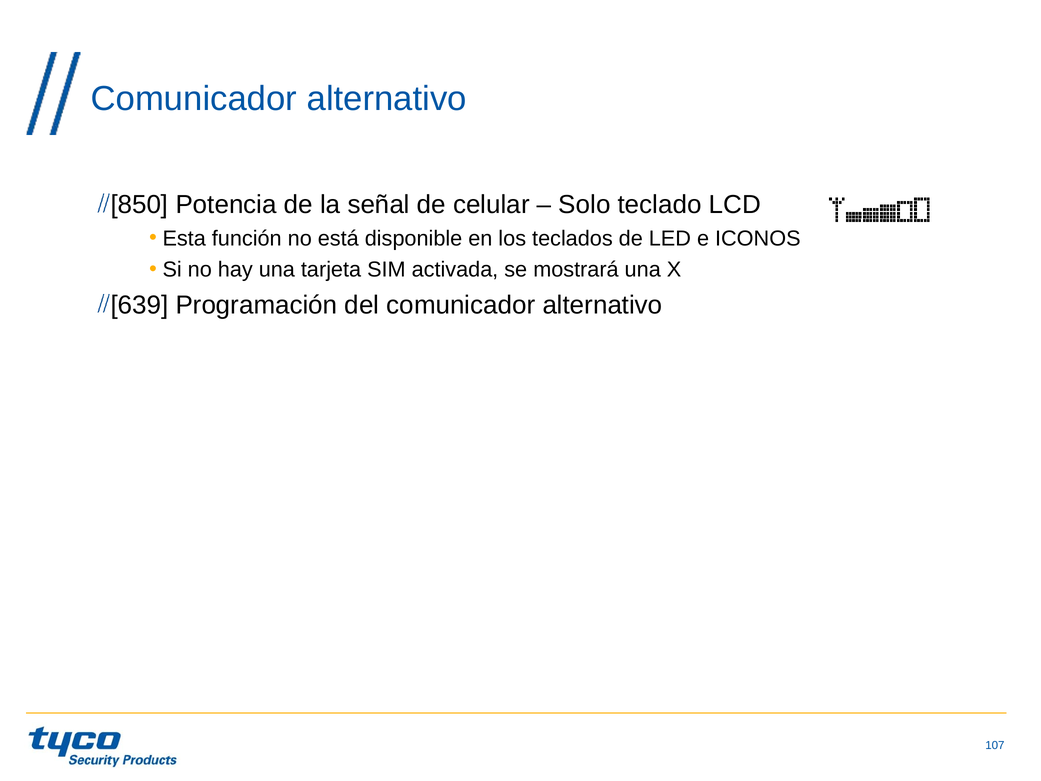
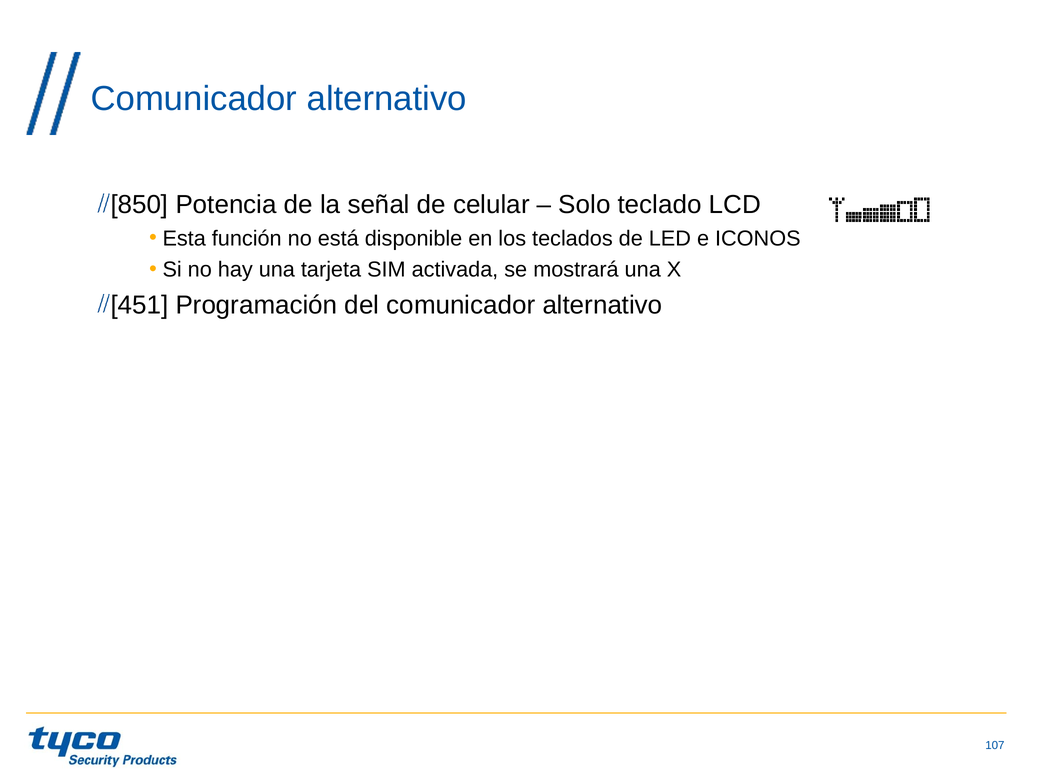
639: 639 -> 451
